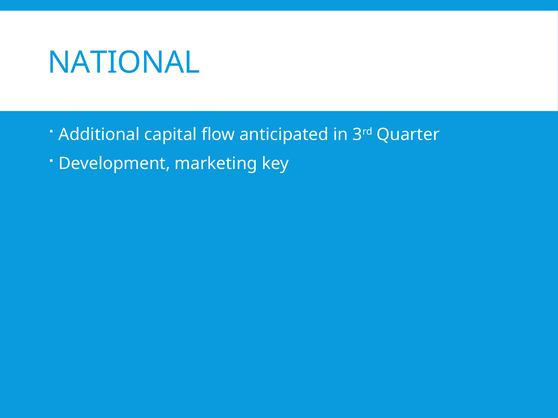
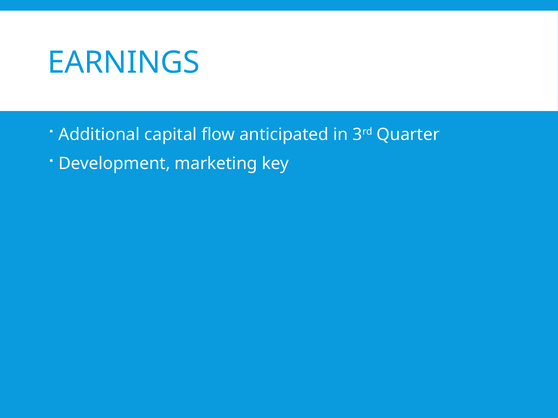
NATIONAL: NATIONAL -> EARNINGS
